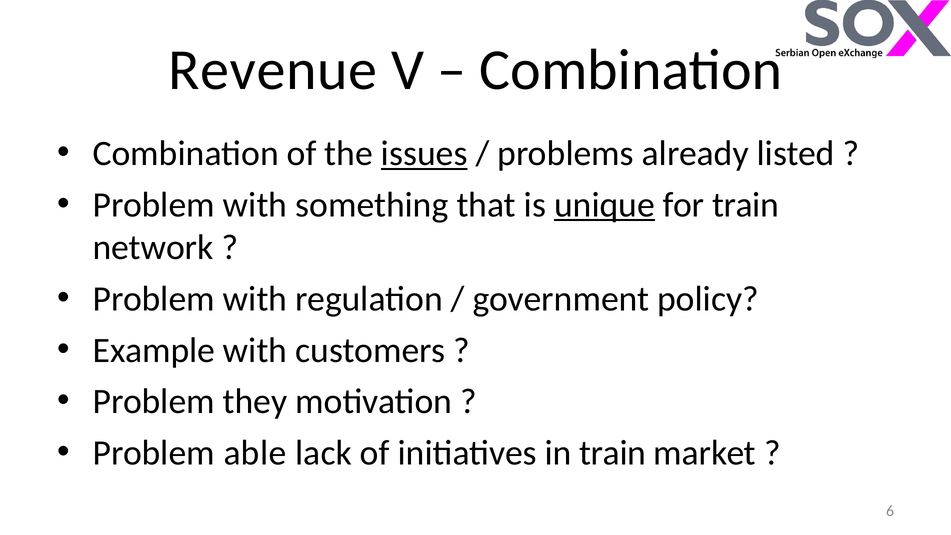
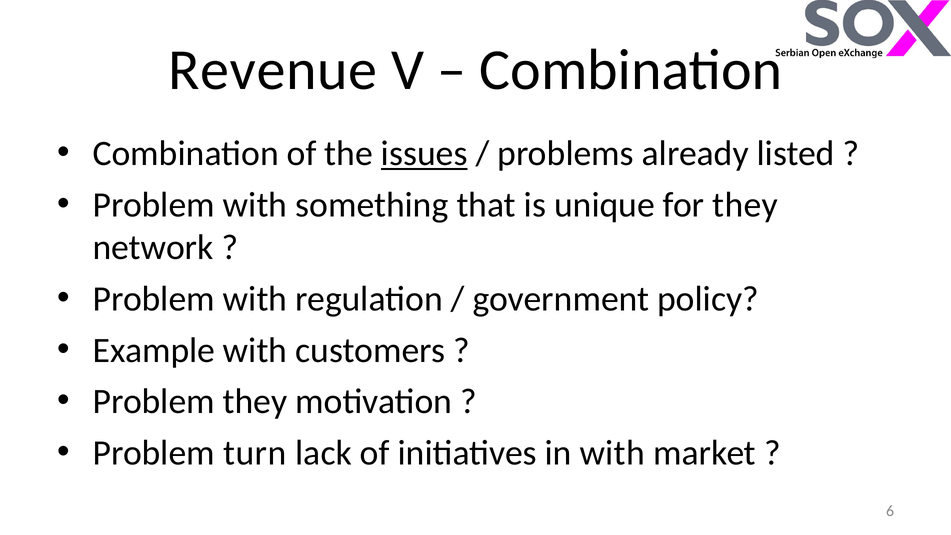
unique underline: present -> none
for train: train -> they
able: able -> turn
in train: train -> with
